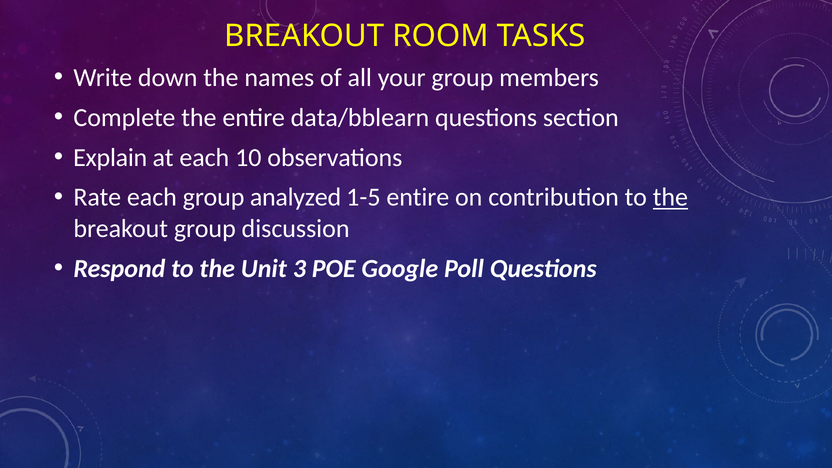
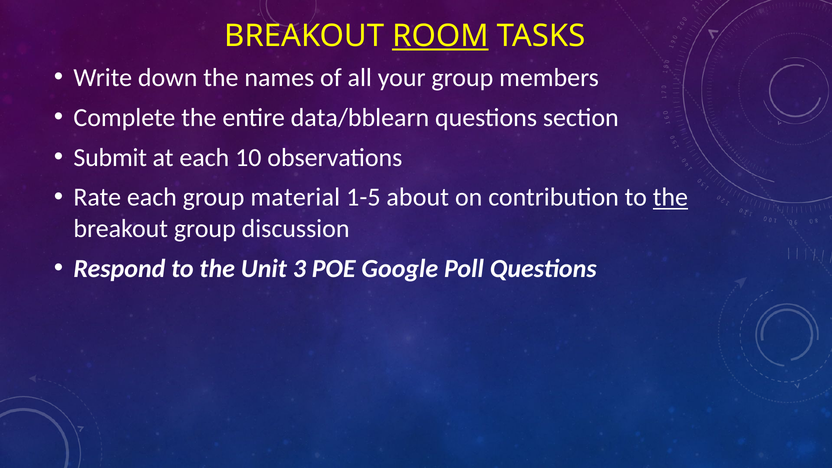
ROOM underline: none -> present
Explain: Explain -> Submit
analyzed: analyzed -> material
1-5 entire: entire -> about
